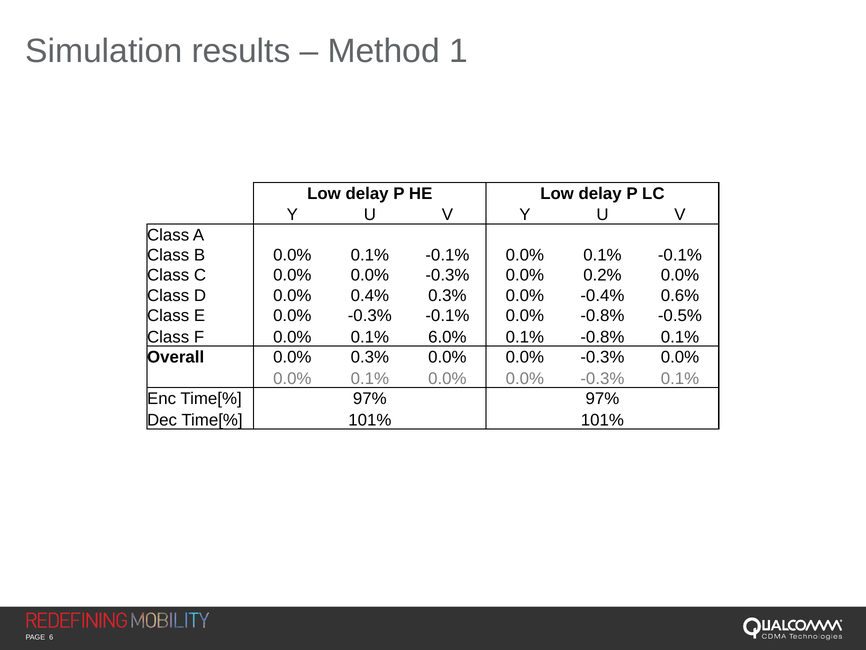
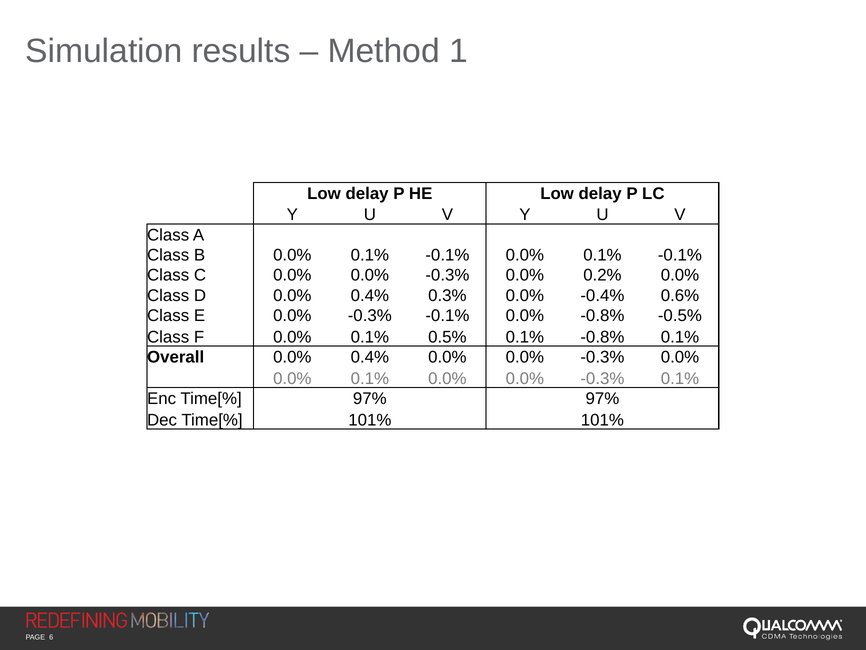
6.0%: 6.0% -> 0.5%
Overall 0.0% 0.3%: 0.3% -> 0.4%
